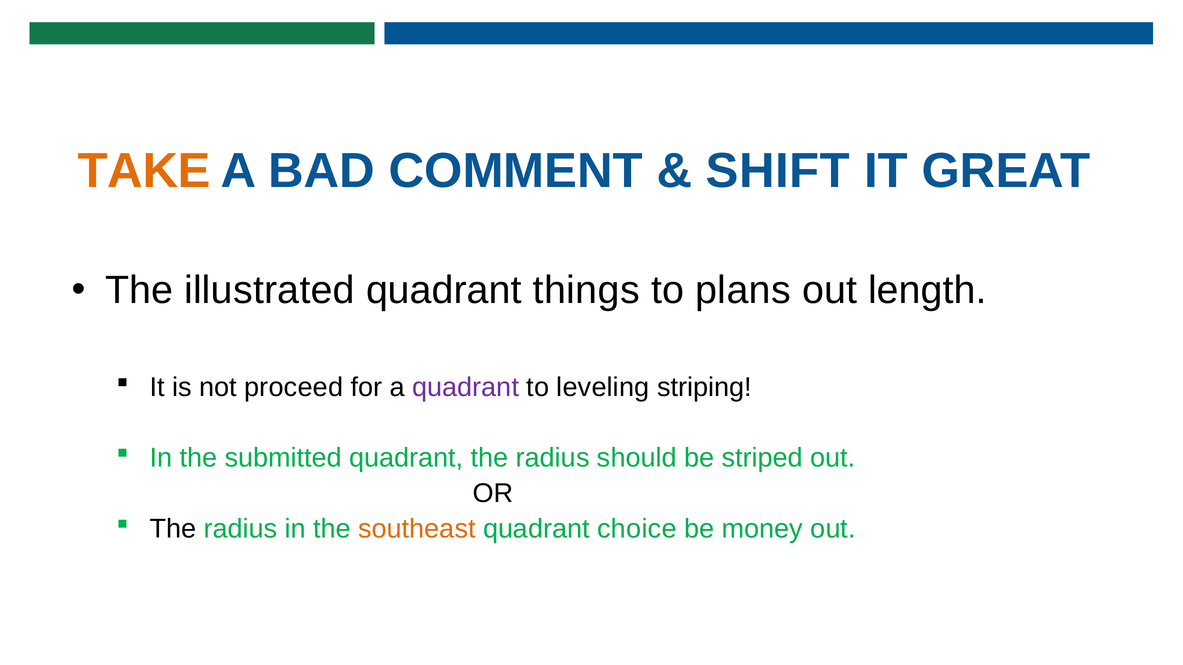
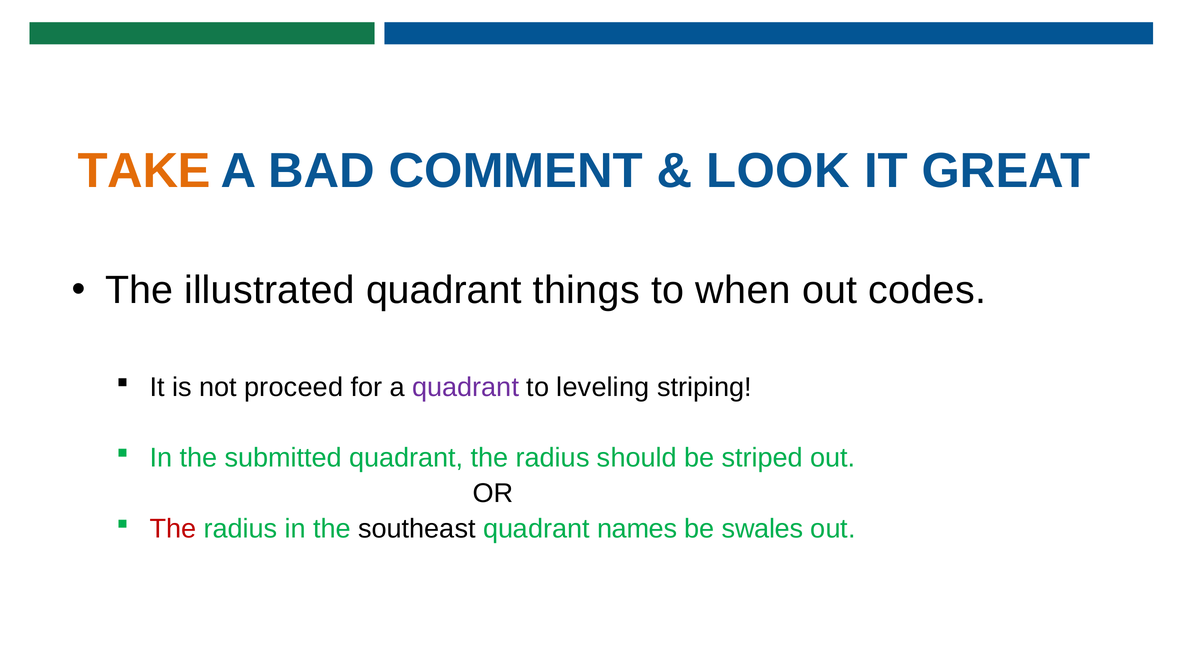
SHIFT: SHIFT -> LOOK
plans: plans -> when
length: length -> codes
The at (173, 529) colour: black -> red
southeast colour: orange -> black
choice: choice -> names
money: money -> swales
